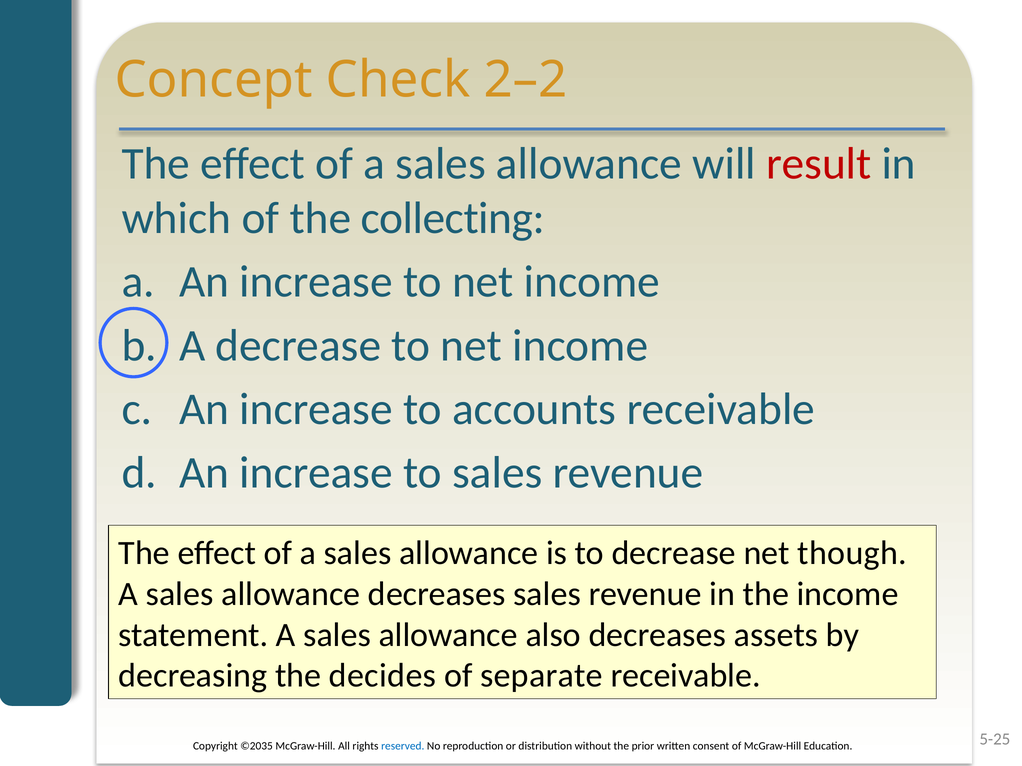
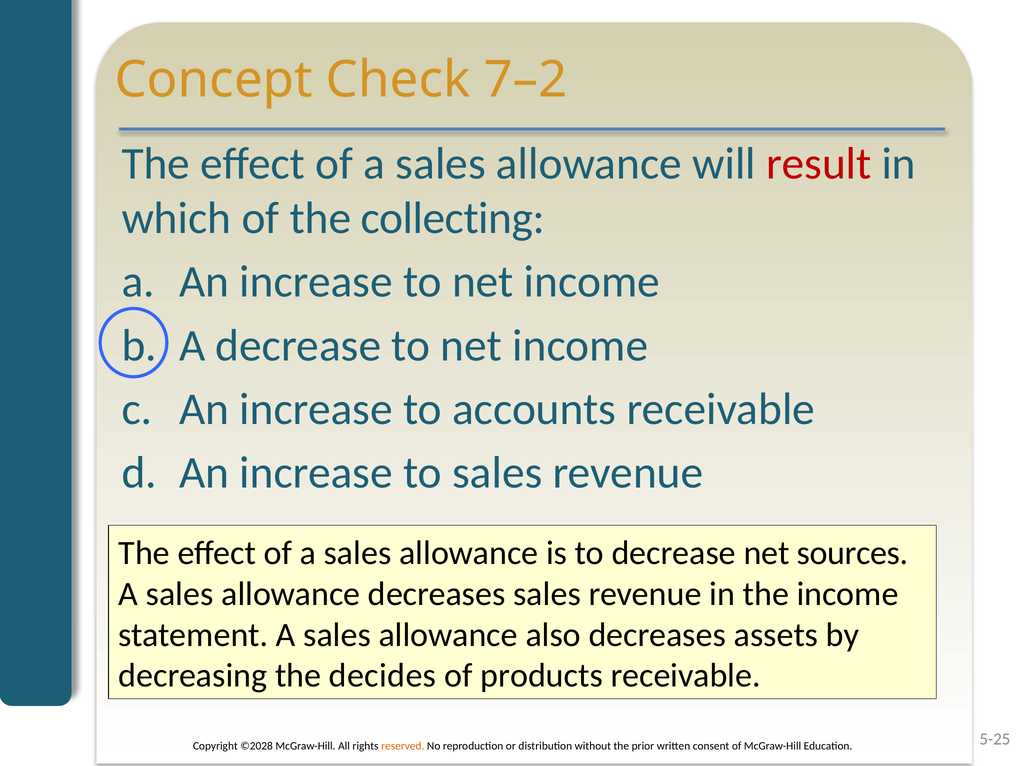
2–2: 2–2 -> 7–2
though: though -> sources
separate: separate -> products
©2035: ©2035 -> ©2028
reserved colour: blue -> orange
